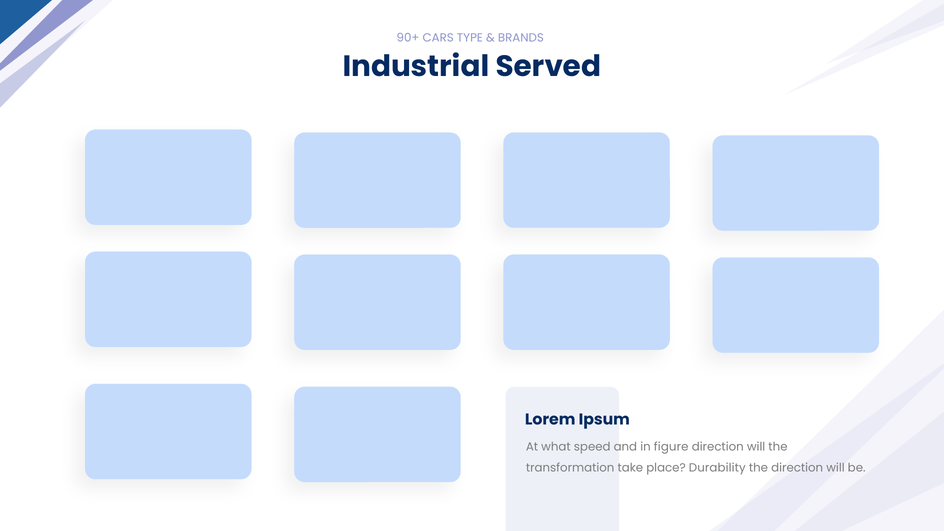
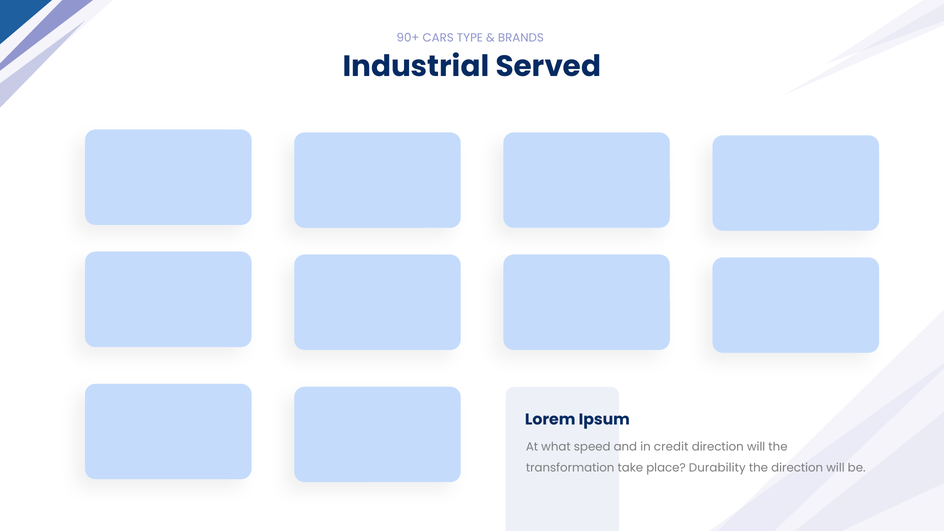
figure: figure -> credit
